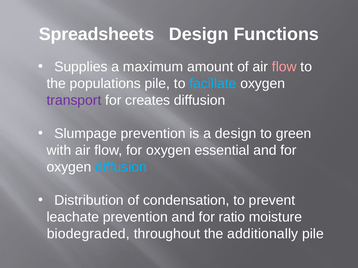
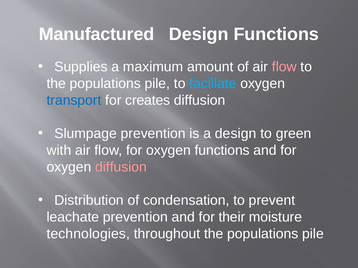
Spreadsheets: Spreadsheets -> Manufactured
transport colour: purple -> blue
oxygen essential: essential -> functions
diffusion at (121, 167) colour: light blue -> pink
ratio: ratio -> their
biodegraded: biodegraded -> technologies
throughout the additionally: additionally -> populations
